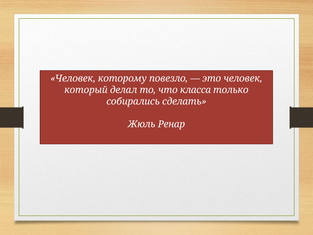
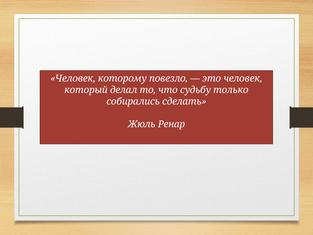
класса: класса -> судьбу
